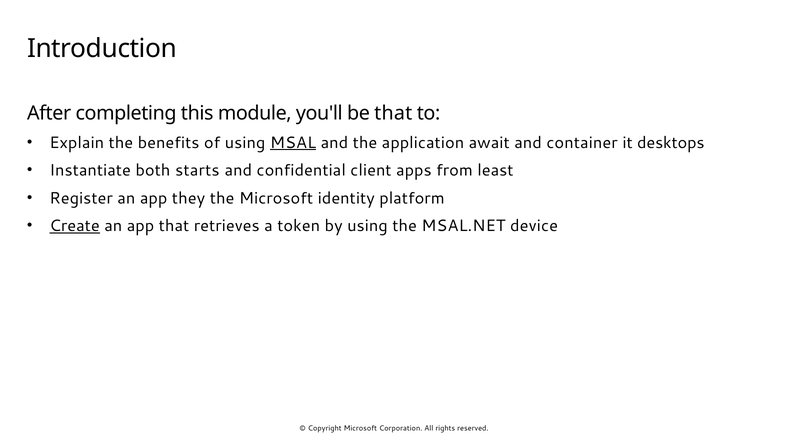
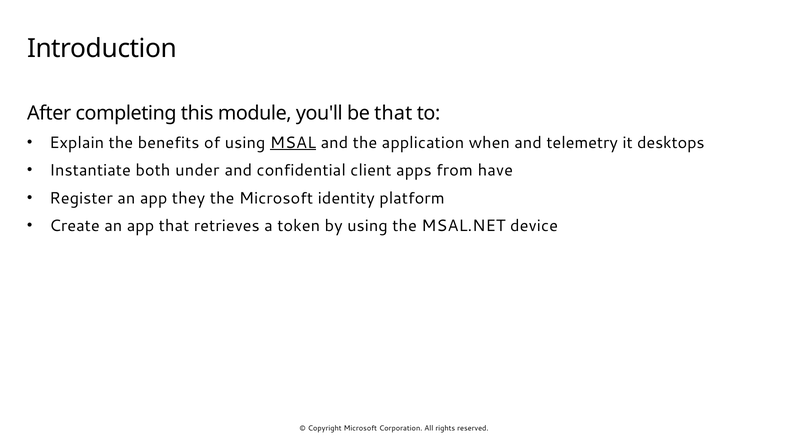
await: await -> when
container: container -> telemetry
starts: starts -> under
least: least -> have
Create underline: present -> none
